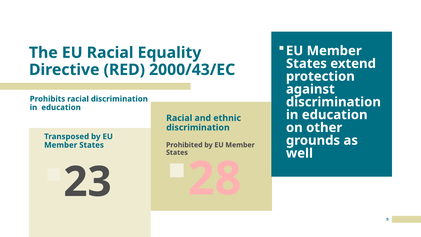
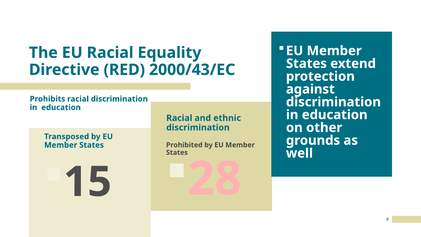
23: 23 -> 15
